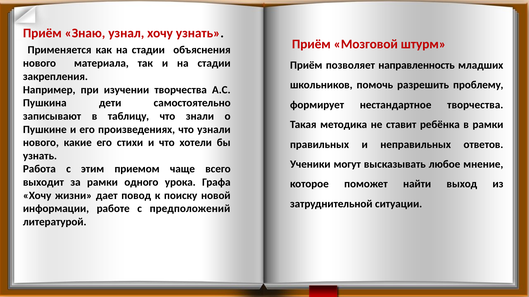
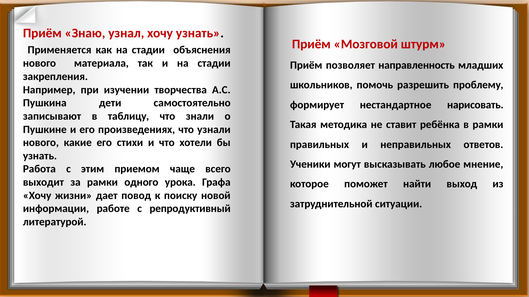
нестандартное творчества: творчества -> нарисовать
предположений: предположений -> репродуктивный
